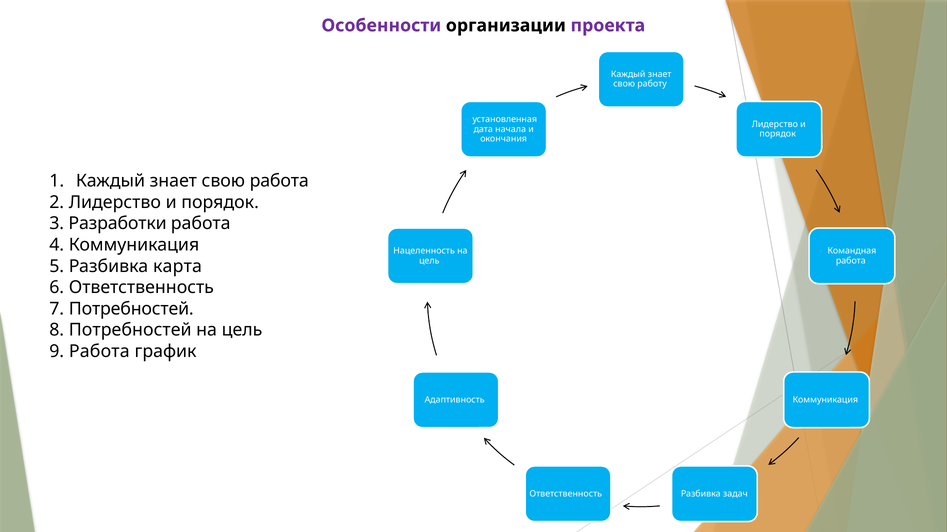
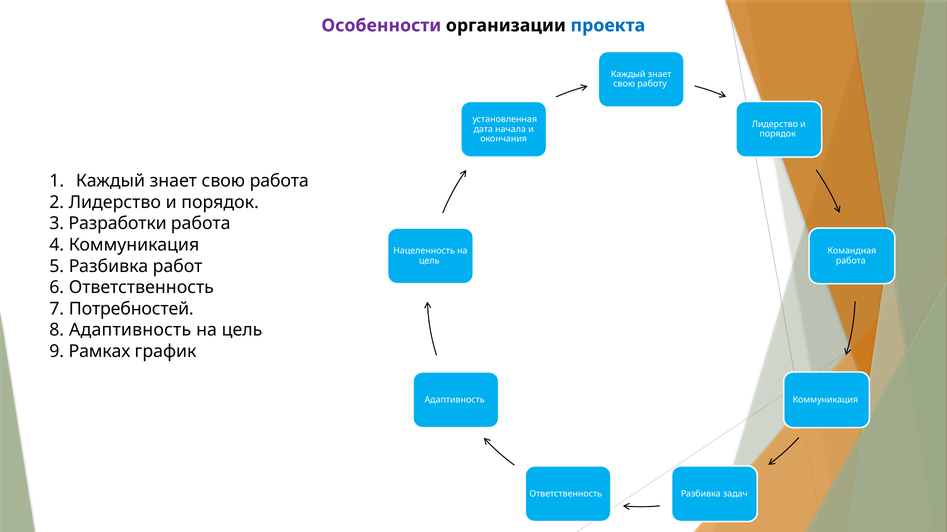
проекта colour: purple -> blue
карта: карта -> работ
8 Потребностей: Потребностей -> Адаптивность
9 Работа: Работа -> Рамках
